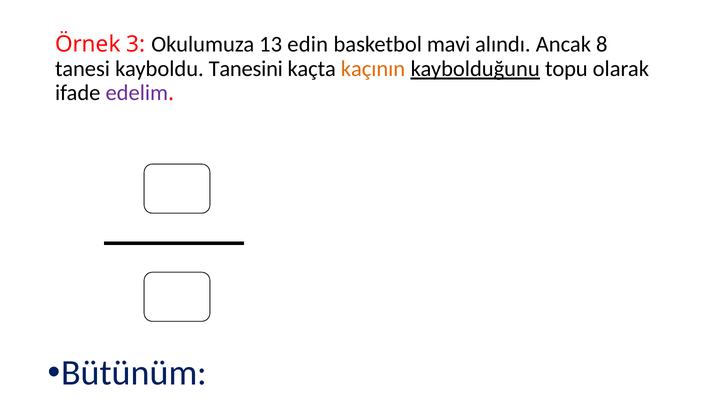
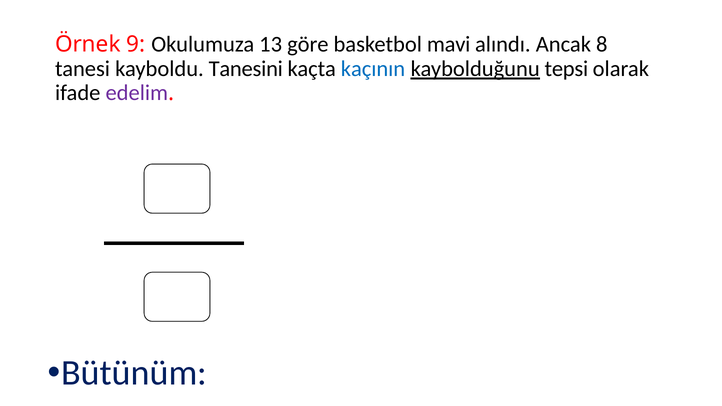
3: 3 -> 9
edin: edin -> göre
kaçının colour: orange -> blue
topu: topu -> tepsi
